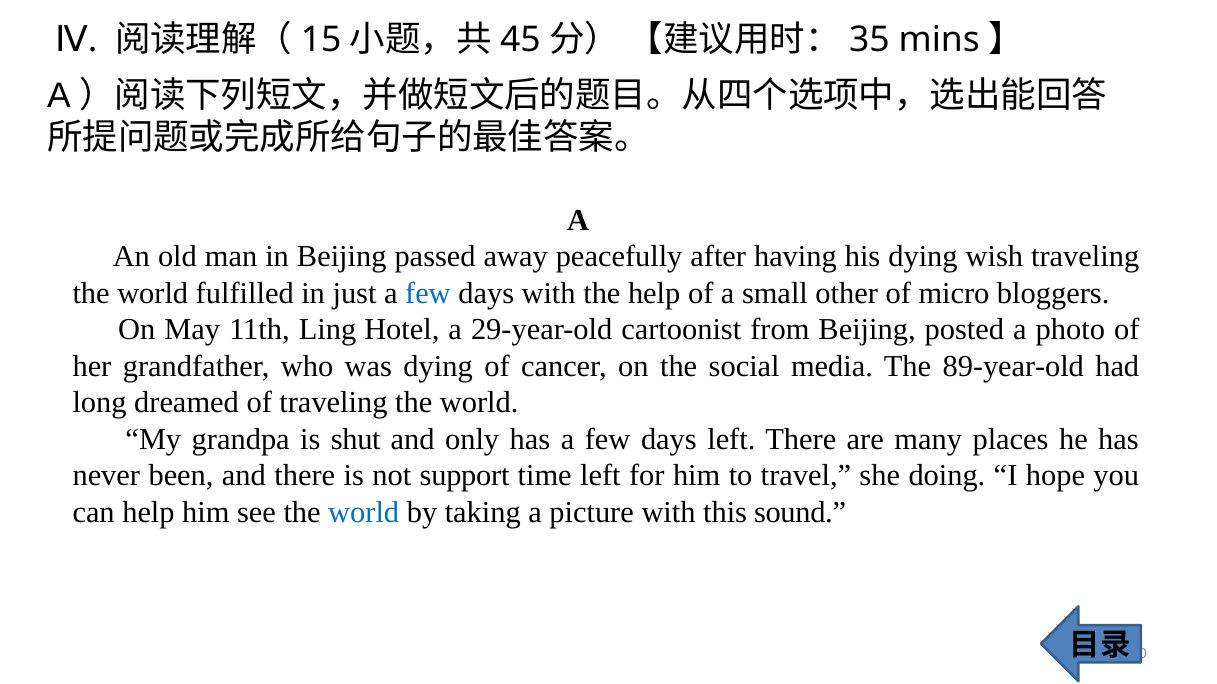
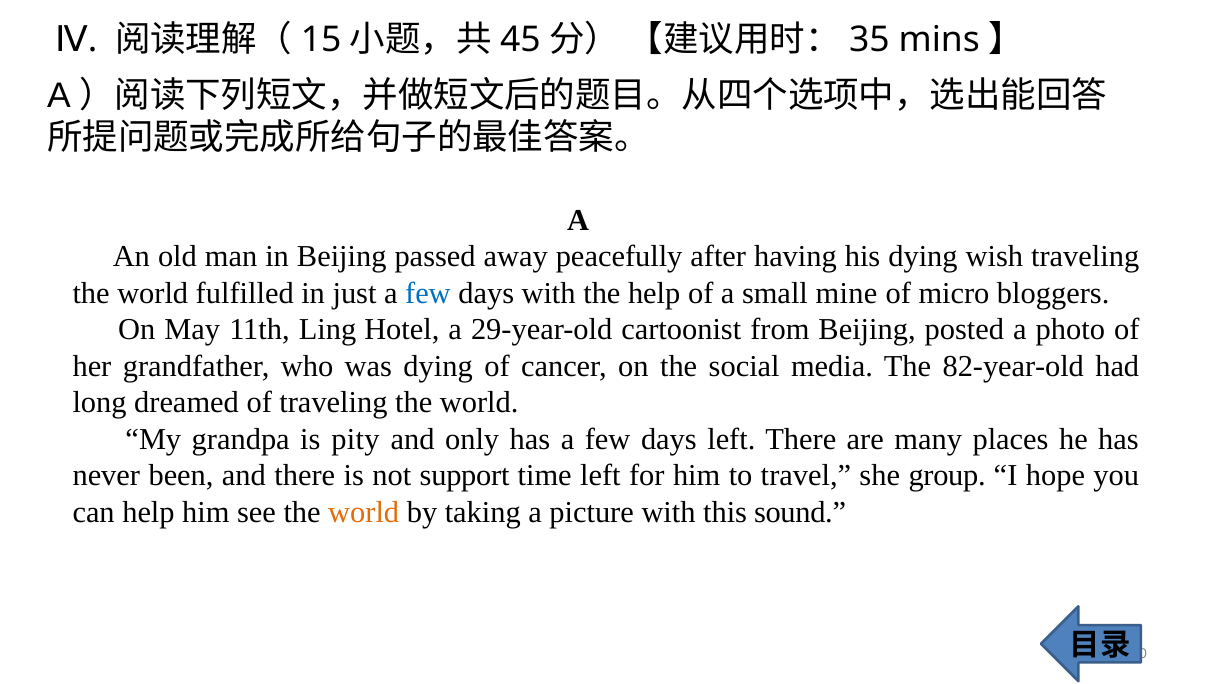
other: other -> mine
89-year-old: 89-year-old -> 82-year-old
shut: shut -> pity
doing: doing -> group
world at (364, 513) colour: blue -> orange
